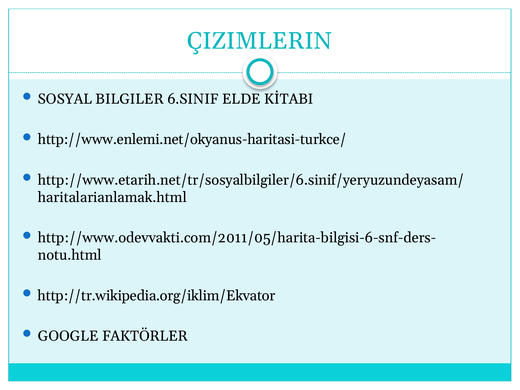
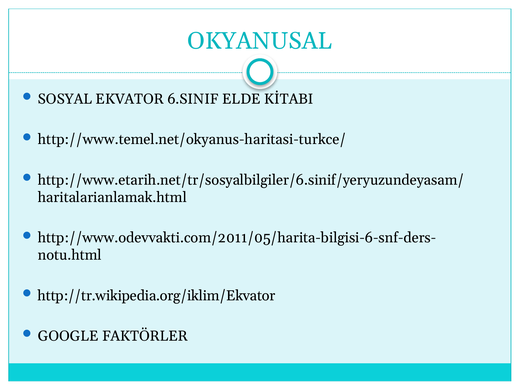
ÇIZIMLERIN: ÇIZIMLERIN -> OKYANUSAL
BILGILER: BILGILER -> EKVATOR
http://www.enlemi.net/okyanus-haritasi-turkce/: http://www.enlemi.net/okyanus-haritasi-turkce/ -> http://www.temel.net/okyanus-haritasi-turkce/
